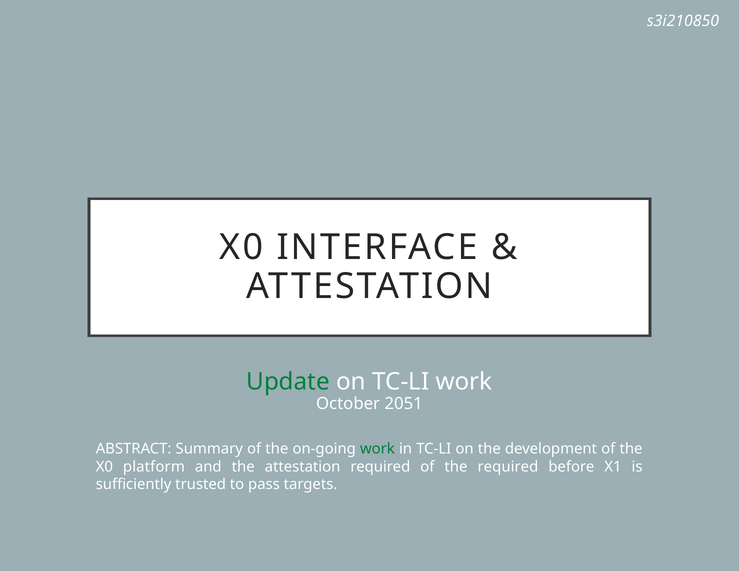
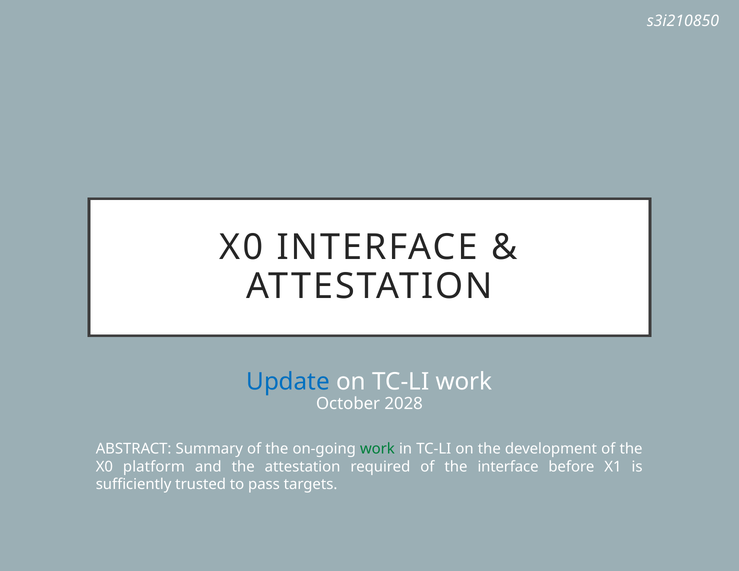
Update colour: green -> blue
2051: 2051 -> 2028
the required: required -> interface
